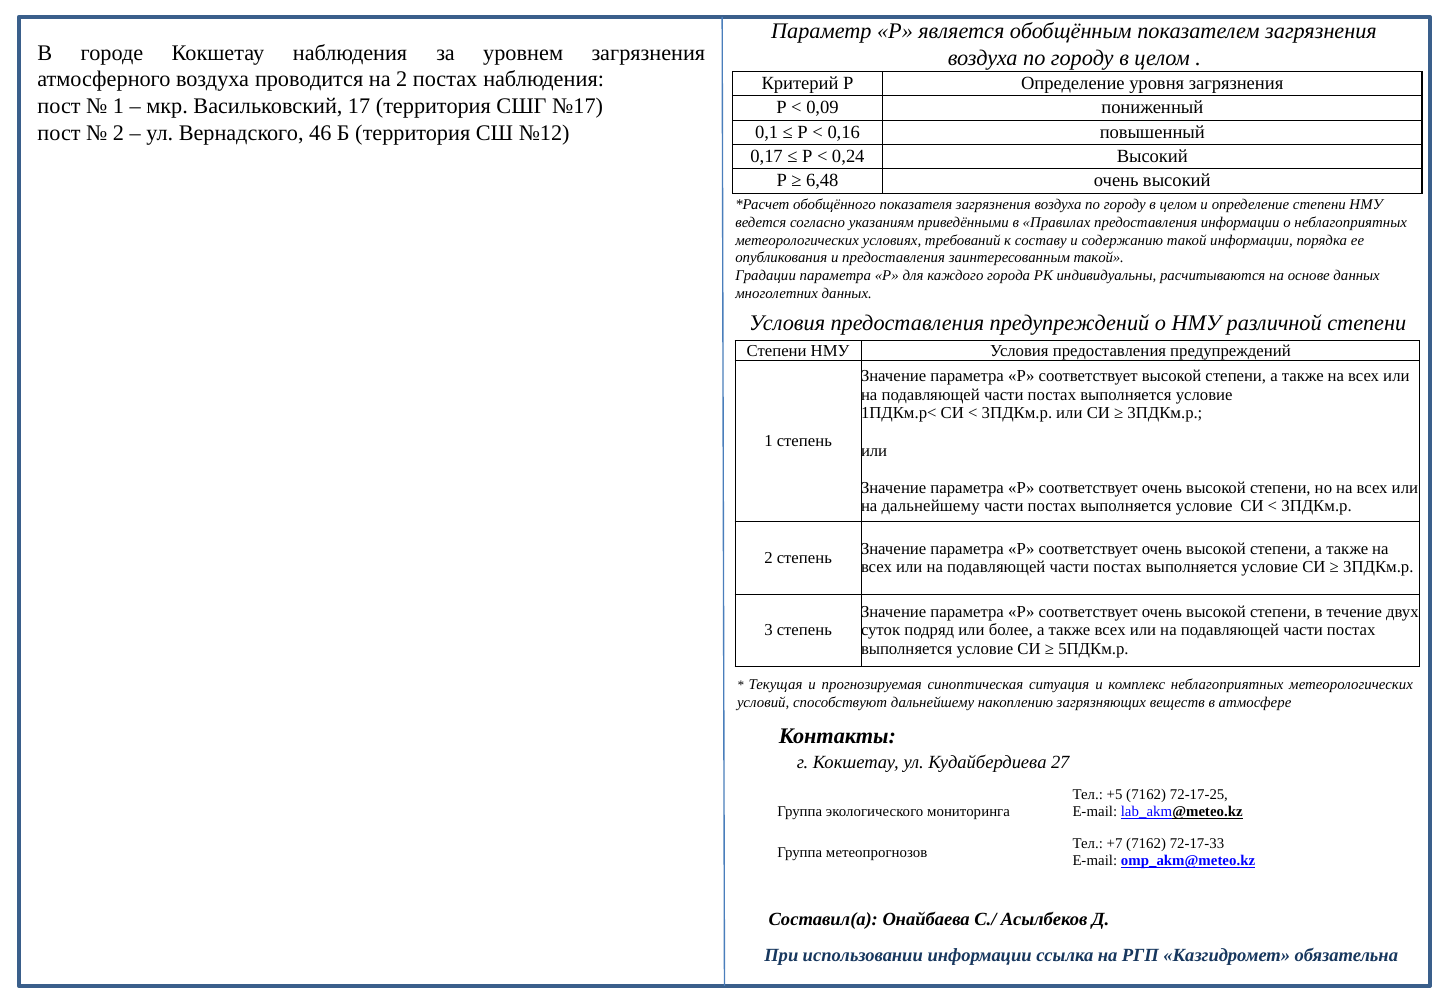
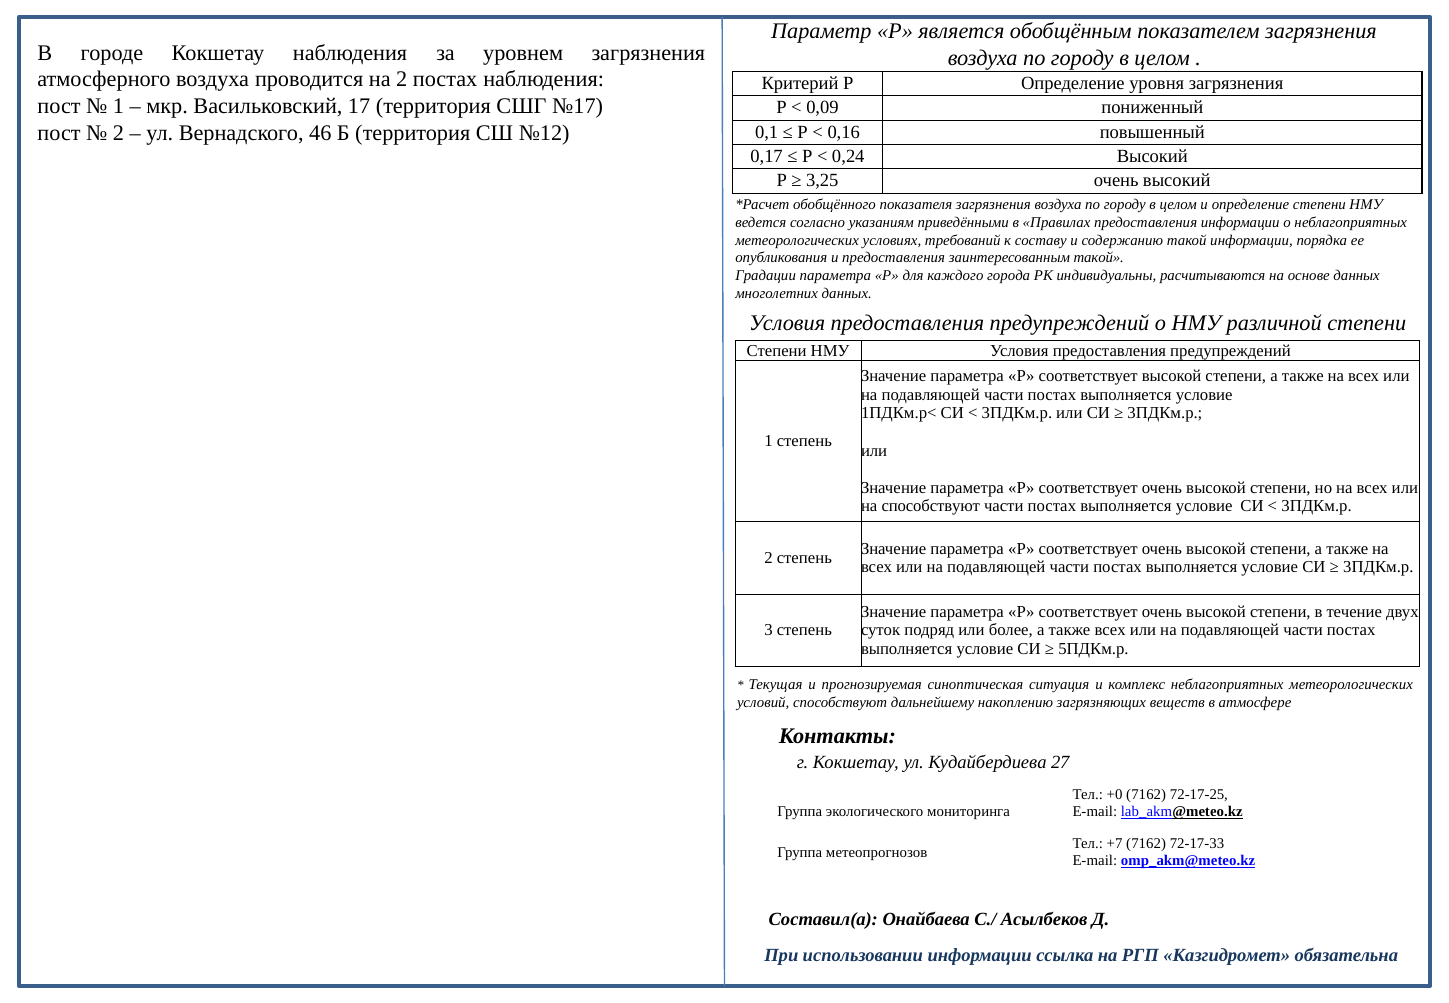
6,48: 6,48 -> 3,25
на дальнейшему: дальнейшему -> способствуют
+5: +5 -> +0
